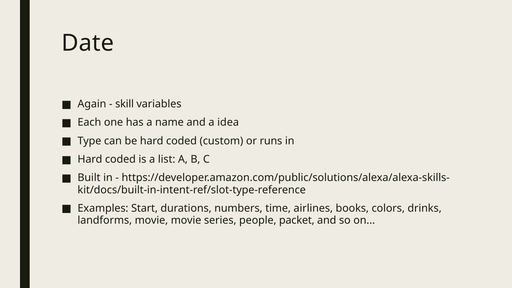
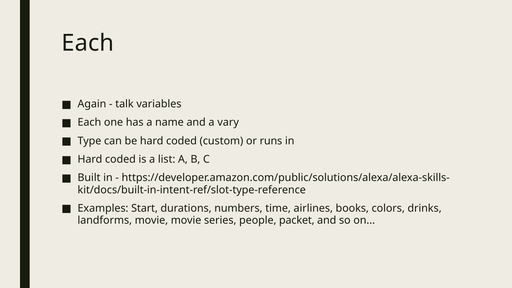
Date at (88, 43): Date -> Each
skill: skill -> talk
idea: idea -> vary
